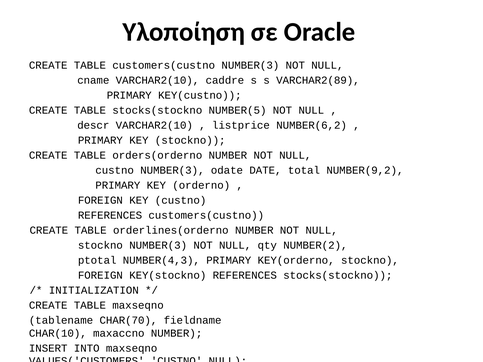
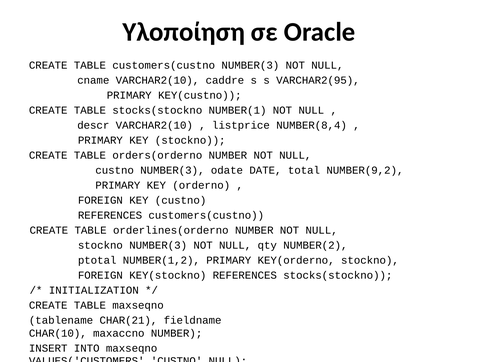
VARCHAR2(89: VARCHAR2(89 -> VARCHAR2(95
NUMBER(5: NUMBER(5 -> NUMBER(1
NUMBER(6,2: NUMBER(6,2 -> NUMBER(8,4
NUMBER(4,3: NUMBER(4,3 -> NUMBER(1,2
CHAR(70: CHAR(70 -> CHAR(21
